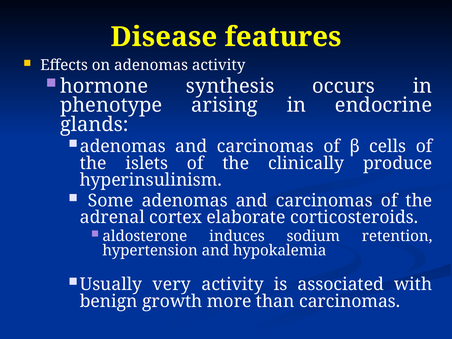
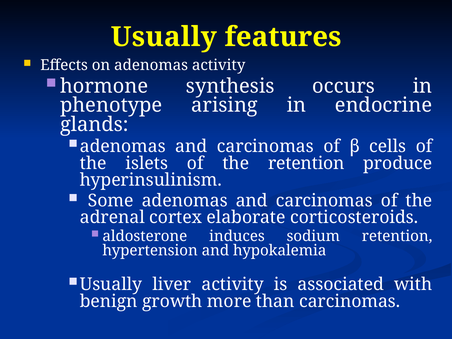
Disease at (164, 37): Disease -> Usually
the clinically: clinically -> retention
very: very -> liver
